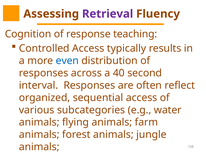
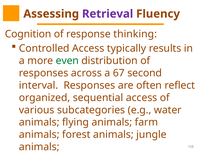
teaching: teaching -> thinking
even colour: blue -> green
40: 40 -> 67
